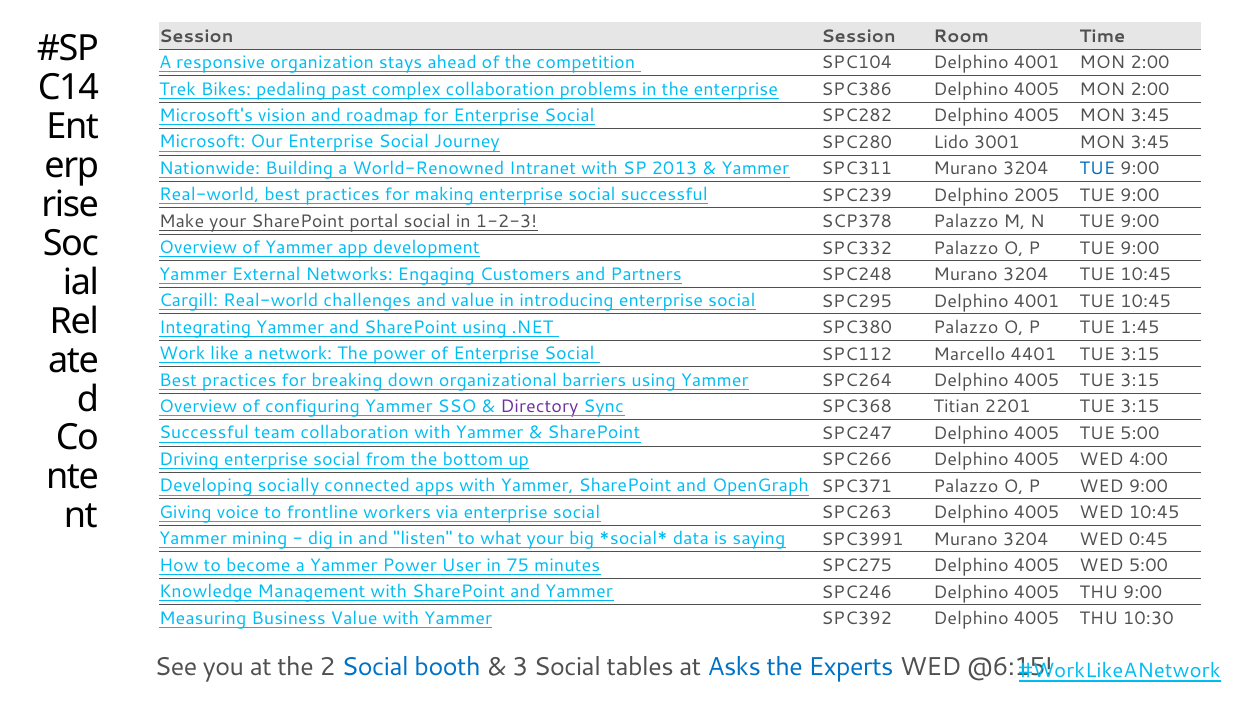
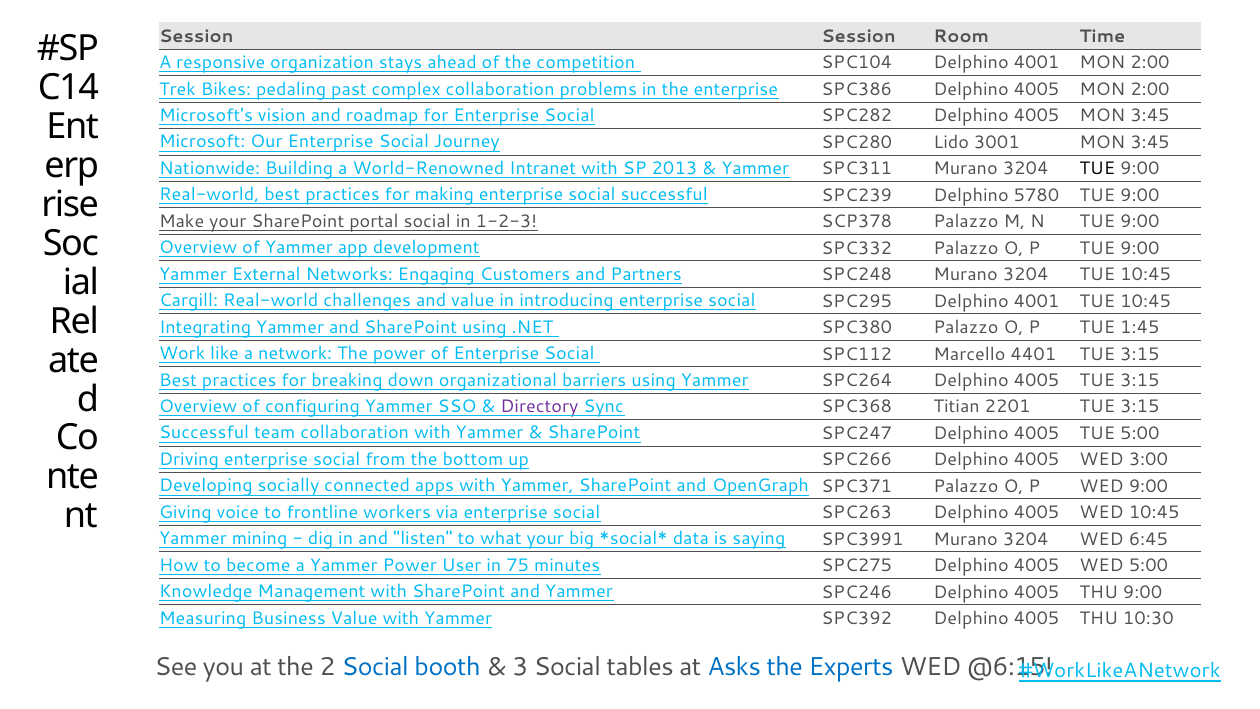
TUE at (1097, 169) colour: blue -> black
2005: 2005 -> 5780
4:00: 4:00 -> 3:00
0:45: 0:45 -> 6:45
